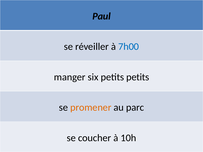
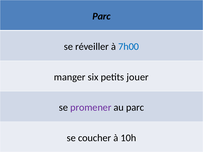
Paul at (102, 16): Paul -> Parc
petits petits: petits -> jouer
promener colour: orange -> purple
